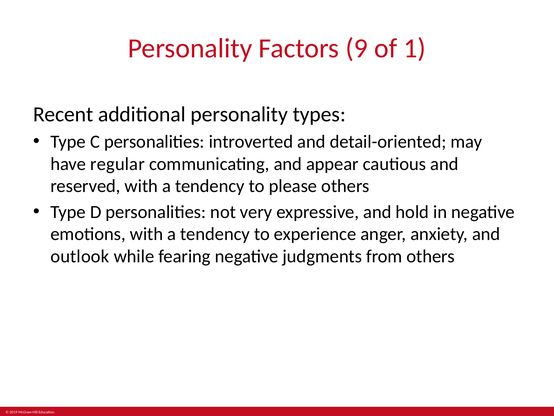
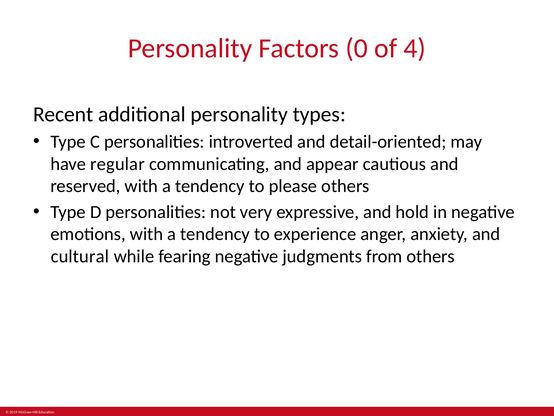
9: 9 -> 0
1: 1 -> 4
outlook: outlook -> cultural
